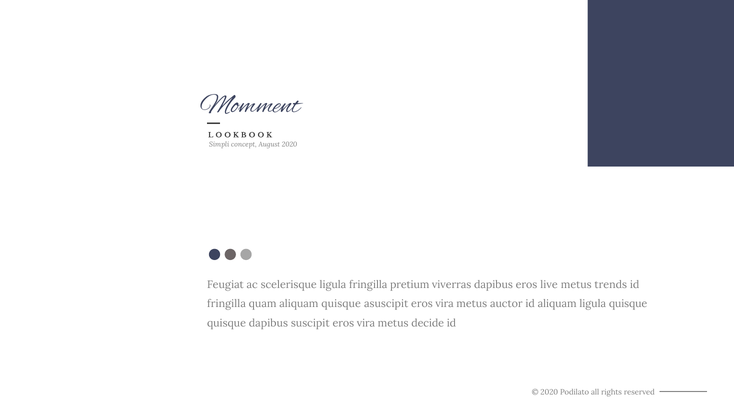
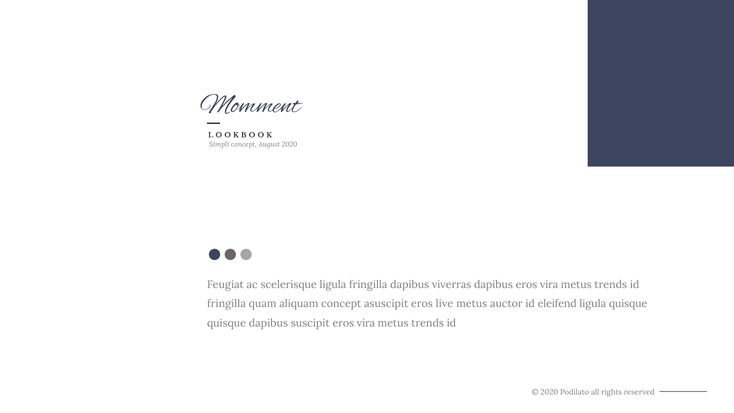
fringilla pretium: pretium -> dapibus
live at (549, 284): live -> vira
aliquam quisque: quisque -> concept
asuscipit eros vira: vira -> live
id aliquam: aliquam -> eleifend
decide at (428, 323): decide -> trends
